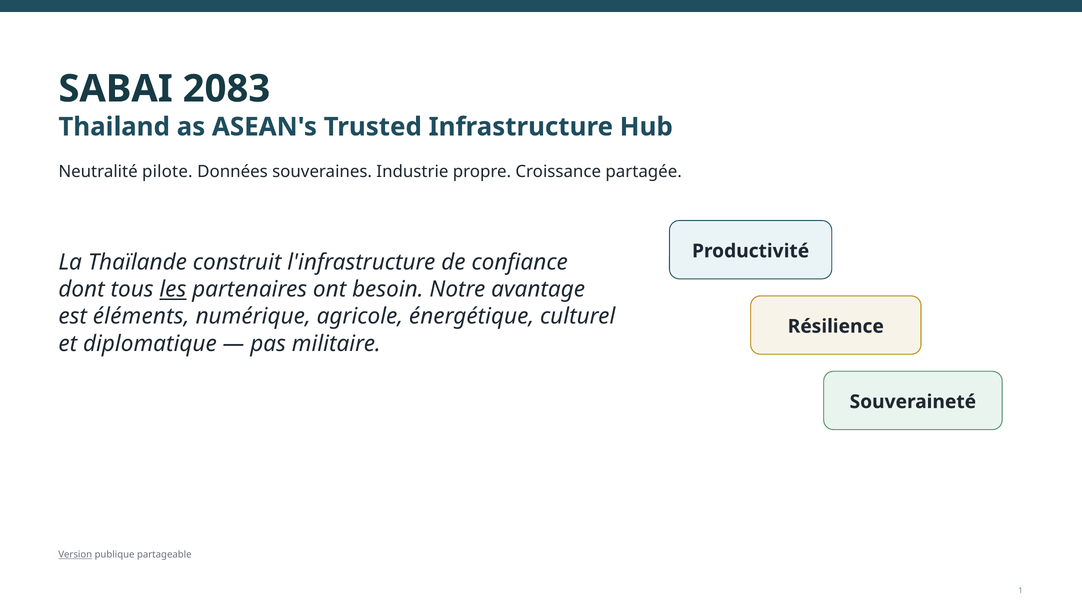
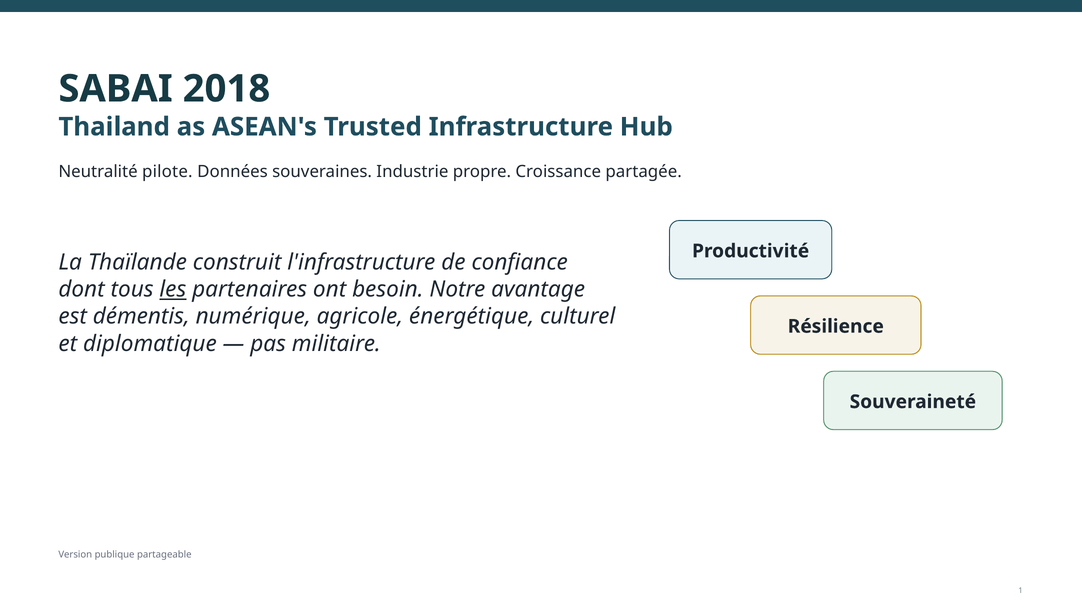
2083: 2083 -> 2018
éléments: éléments -> démentis
Version underline: present -> none
